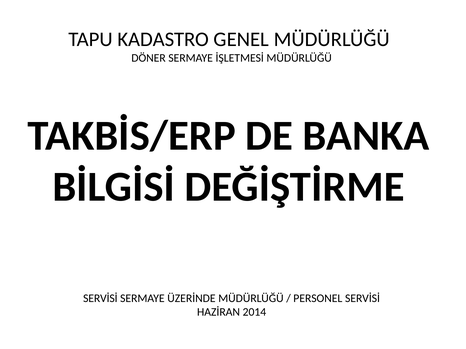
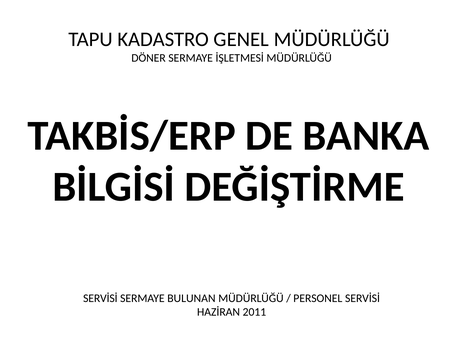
ÜZERİNDE: ÜZERİNDE -> BULUNAN
2014: 2014 -> 2011
